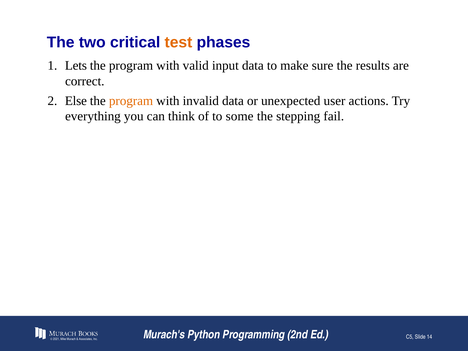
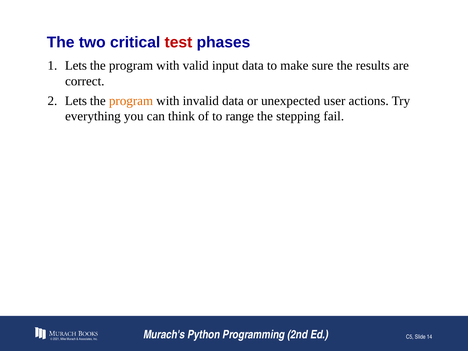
test colour: orange -> red
Else at (76, 101): Else -> Lets
some: some -> range
